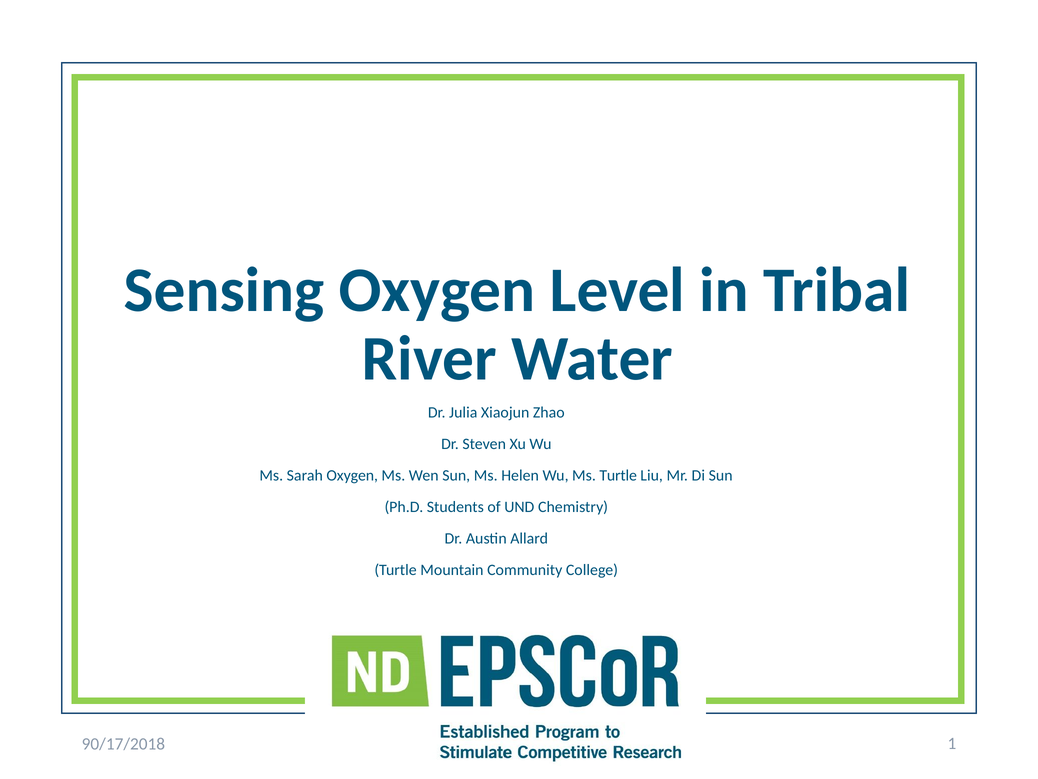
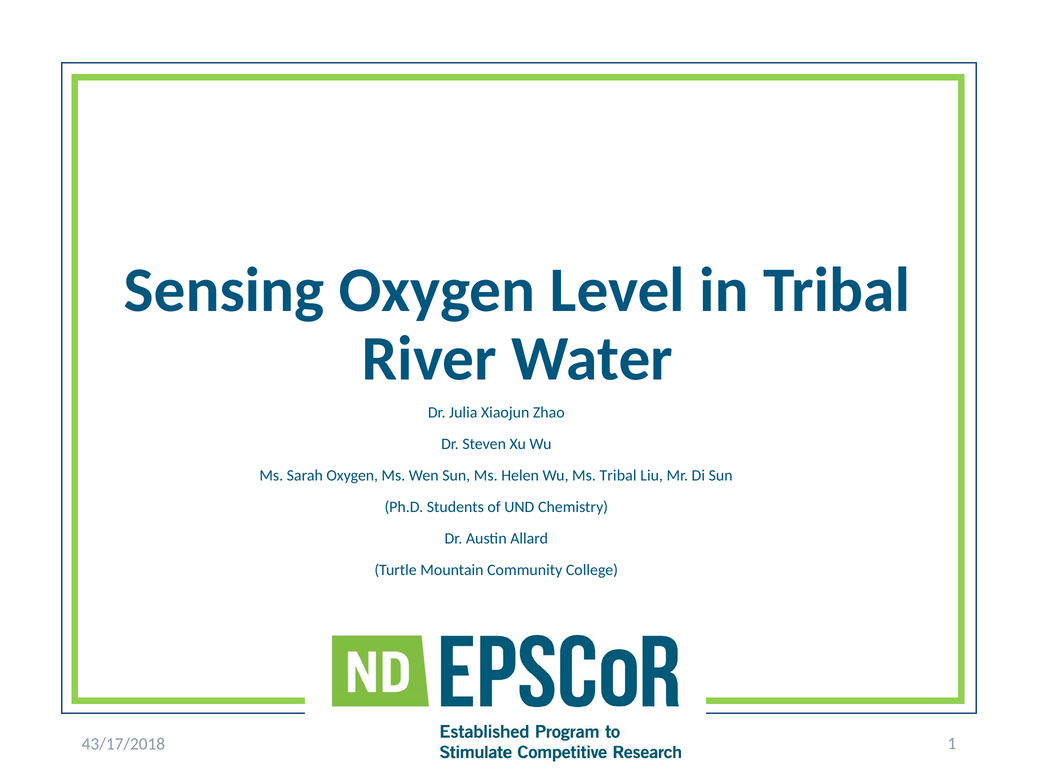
Ms Turtle: Turtle -> Tribal
90/17/2018: 90/17/2018 -> 43/17/2018
